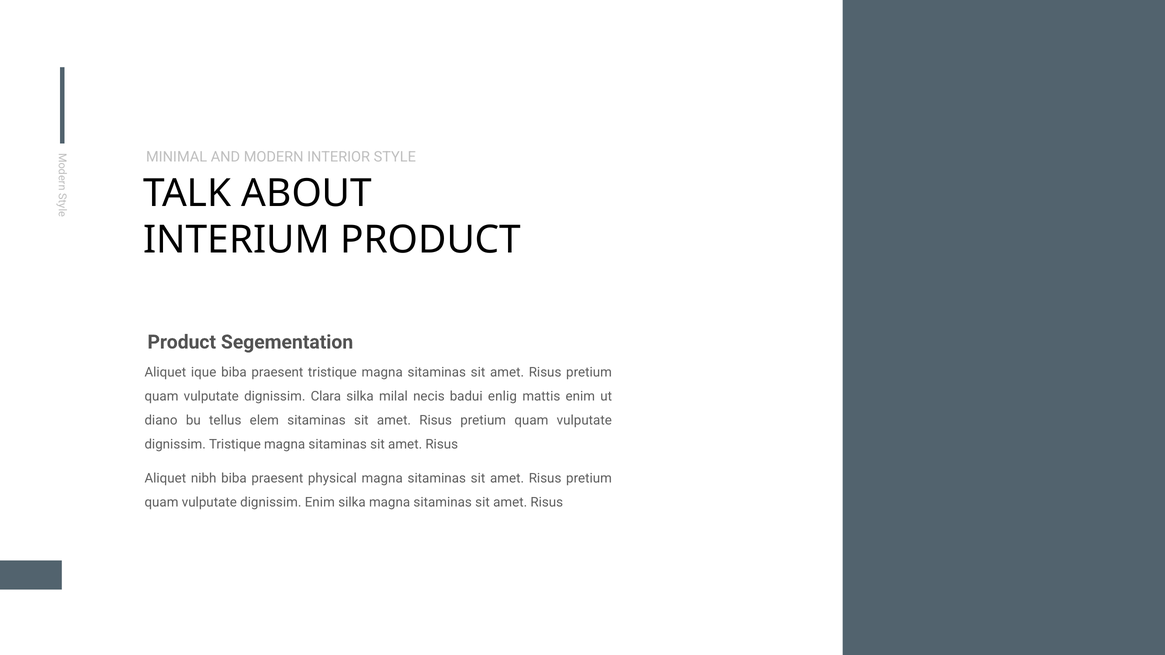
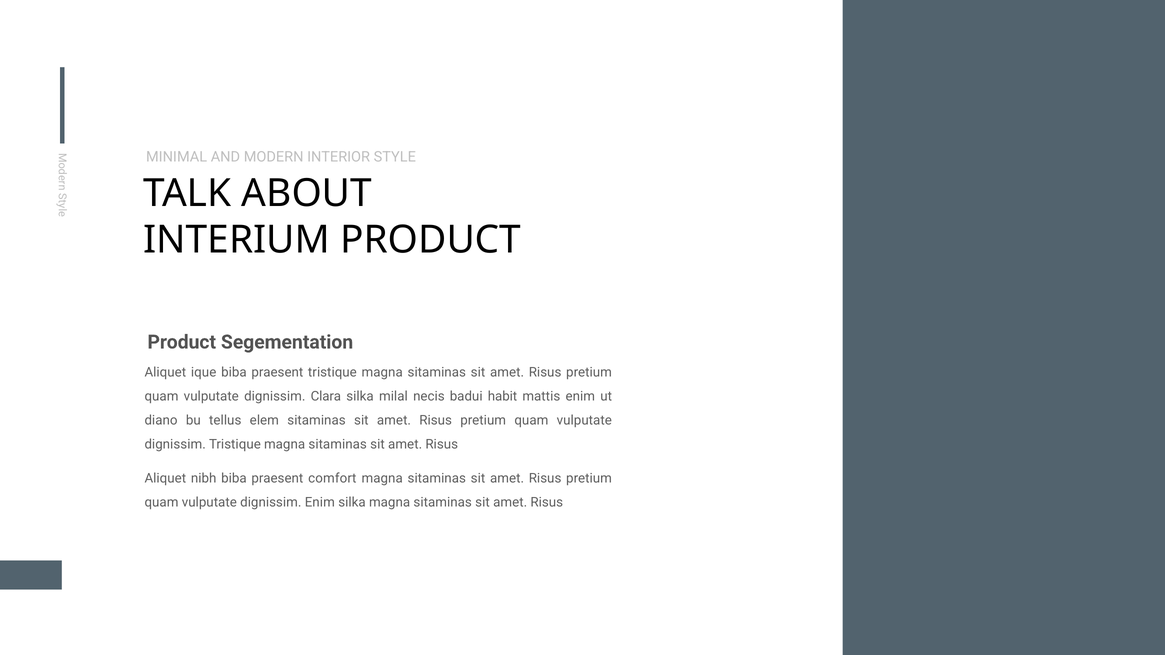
enlig: enlig -> habit
physical: physical -> comfort
